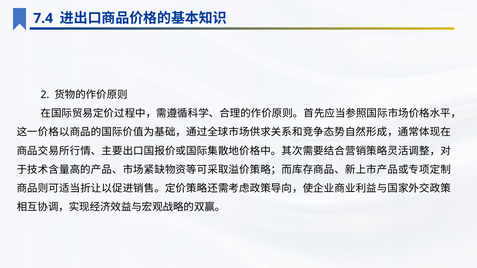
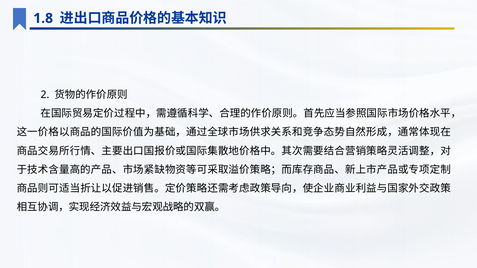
7.4: 7.4 -> 1.8
